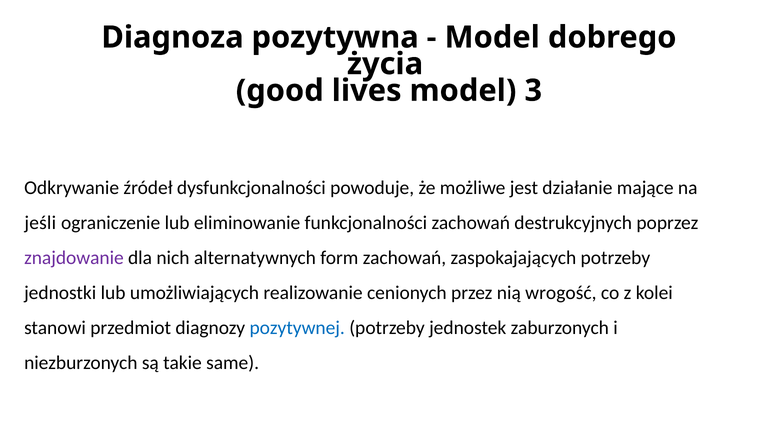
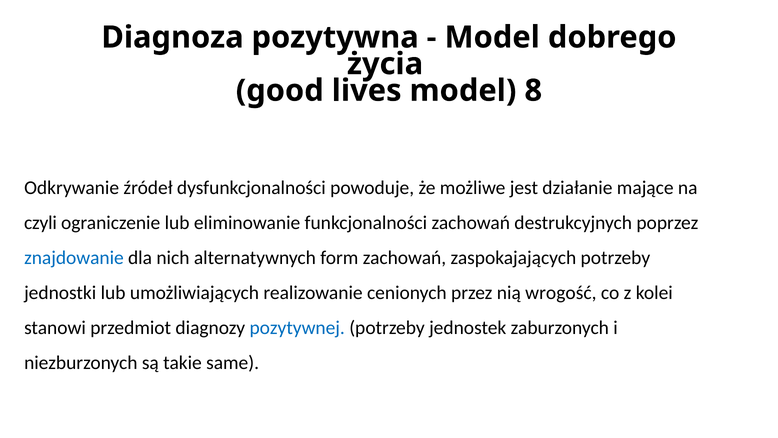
3: 3 -> 8
jeśli: jeśli -> czyli
znajdowanie colour: purple -> blue
